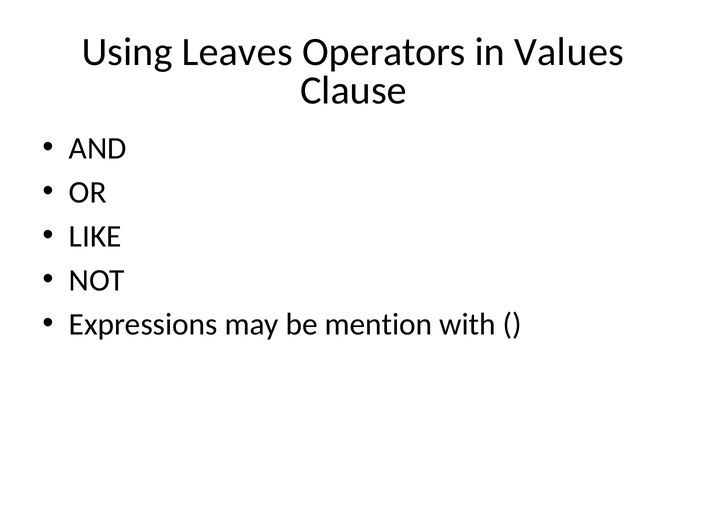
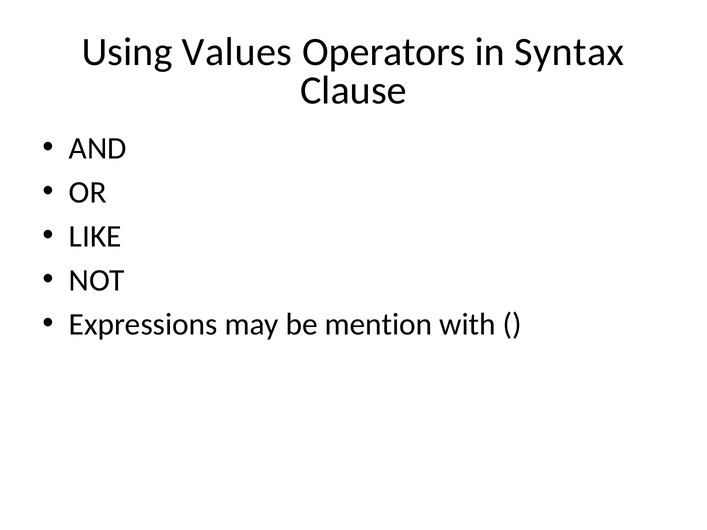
Leaves: Leaves -> Values
Values: Values -> Syntax
